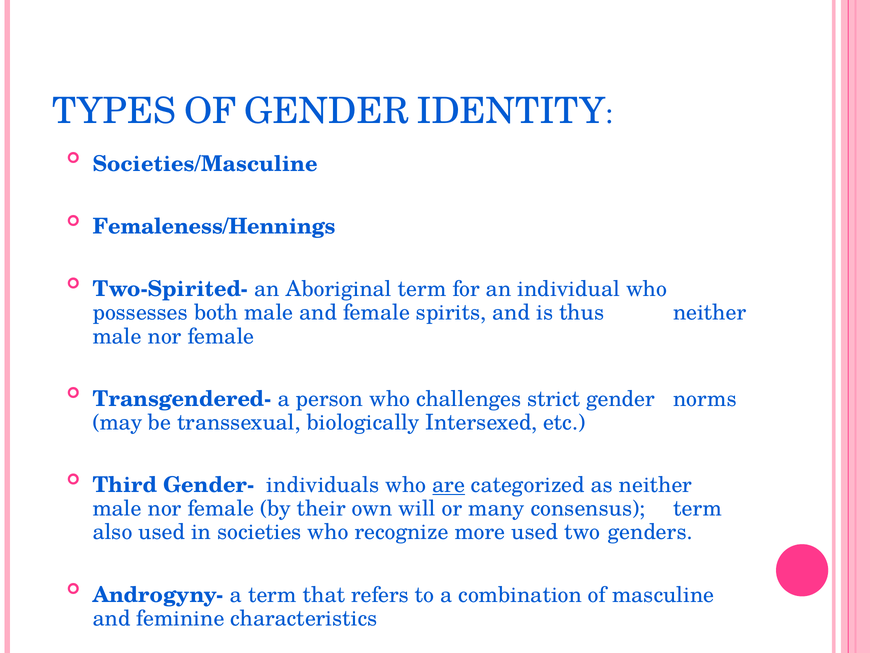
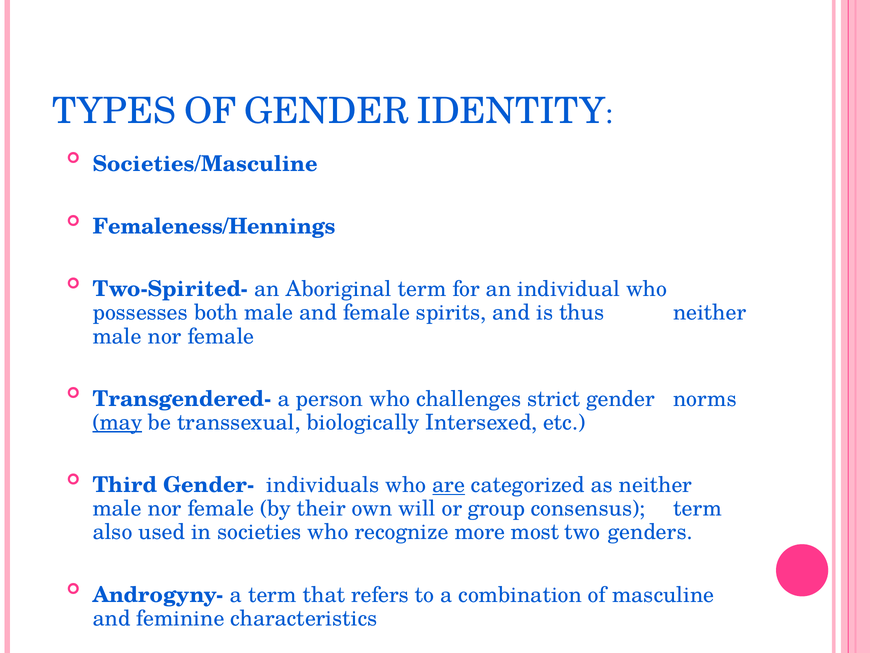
may underline: none -> present
many: many -> group
more used: used -> most
